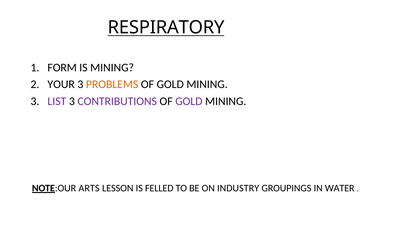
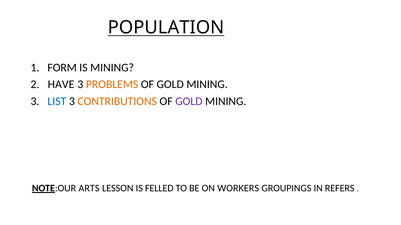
RESPIRATORY: RESPIRATORY -> POPULATION
YOUR: YOUR -> HAVE
LIST colour: purple -> blue
CONTRIBUTIONS colour: purple -> orange
INDUSTRY: INDUSTRY -> WORKERS
WATER: WATER -> REFERS
